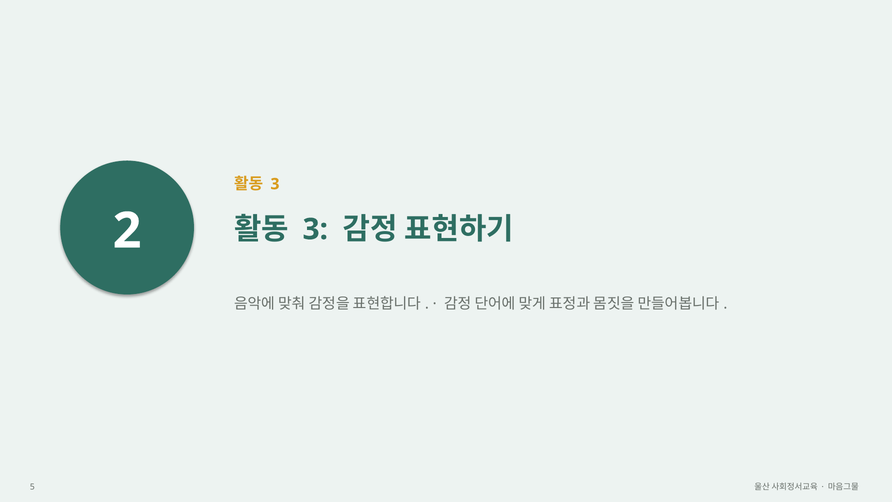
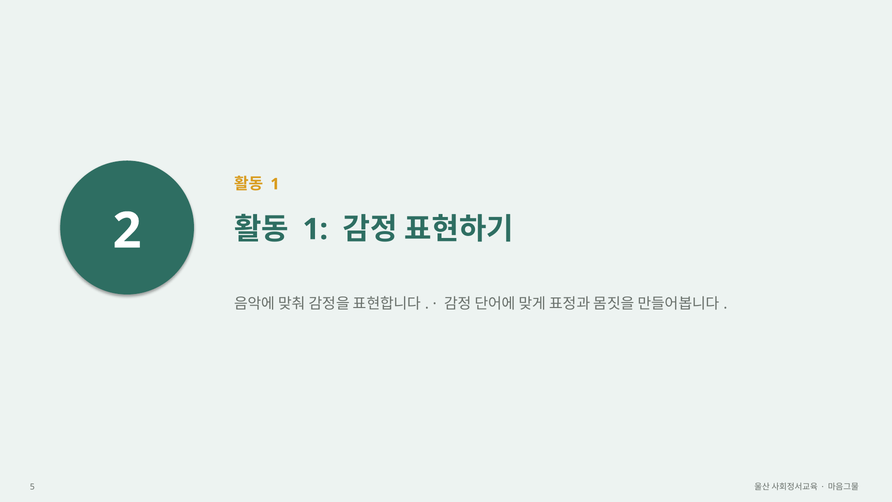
3 at (275, 184): 3 -> 1
3 at (315, 229): 3 -> 1
